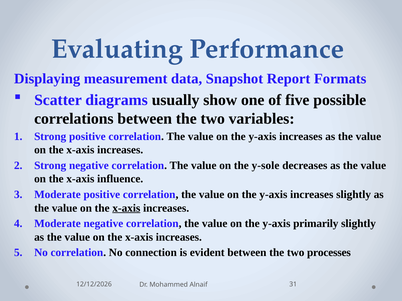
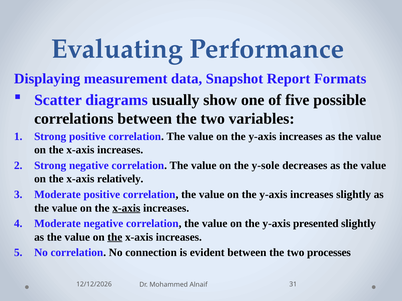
influence: influence -> relatively
primarily: primarily -> presented
the at (115, 237) underline: none -> present
